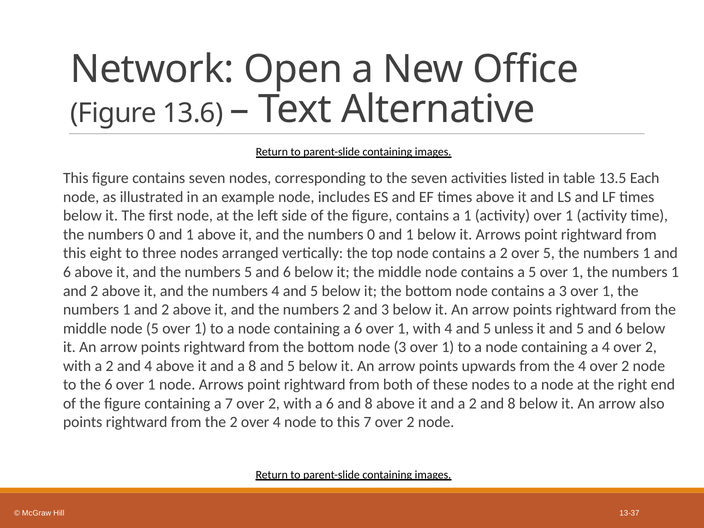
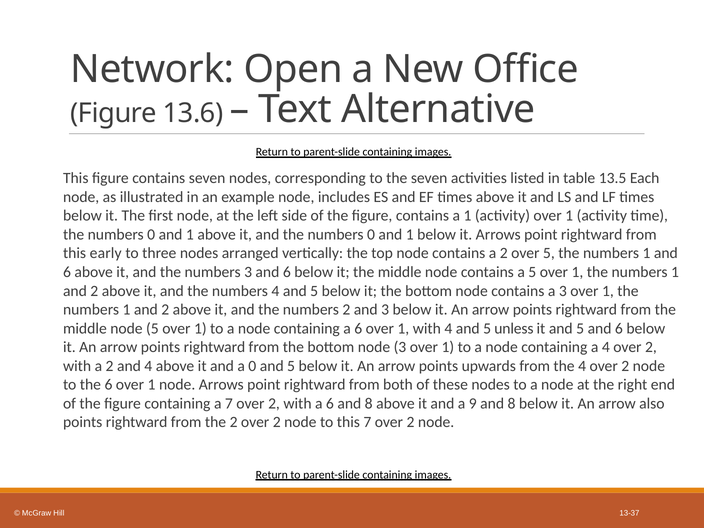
eight: eight -> early
numbers 5: 5 -> 3
a 8: 8 -> 0
and a 2: 2 -> 9
2 over 4: 4 -> 2
